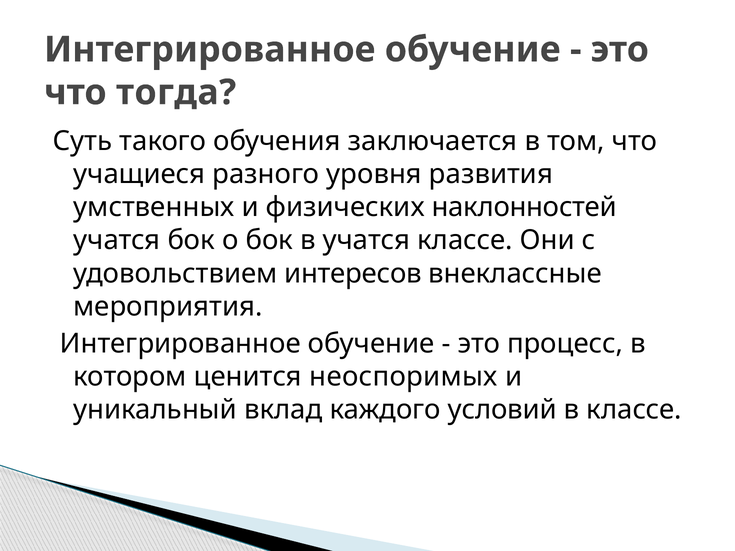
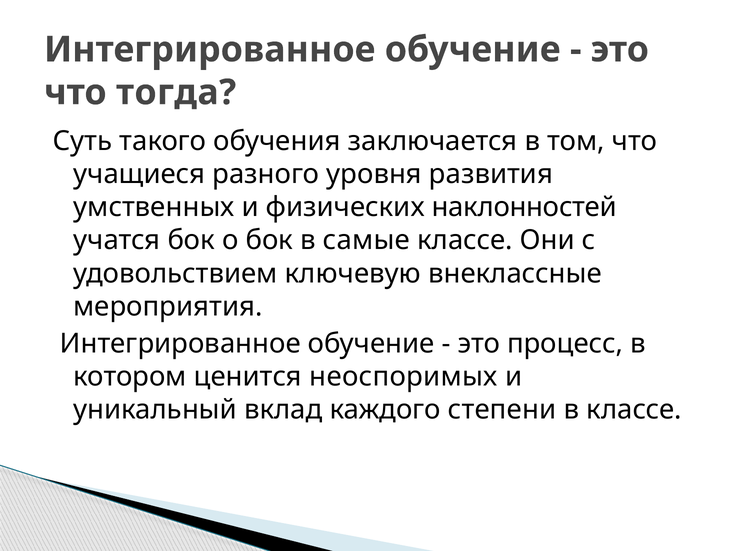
в учатся: учатся -> самые
интересов: интересов -> ключевую
условий: условий -> степени
